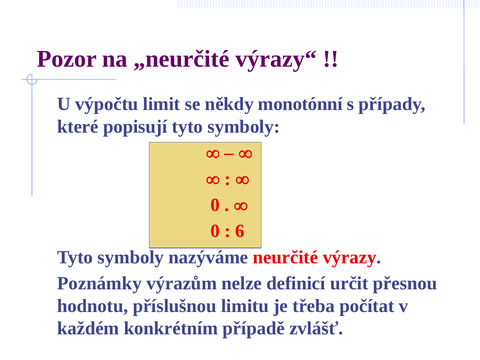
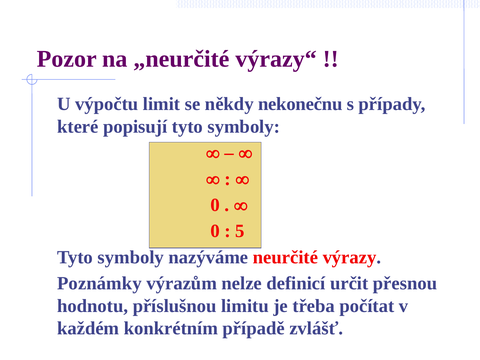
monotónní: monotónní -> nekonečnu
6: 6 -> 5
